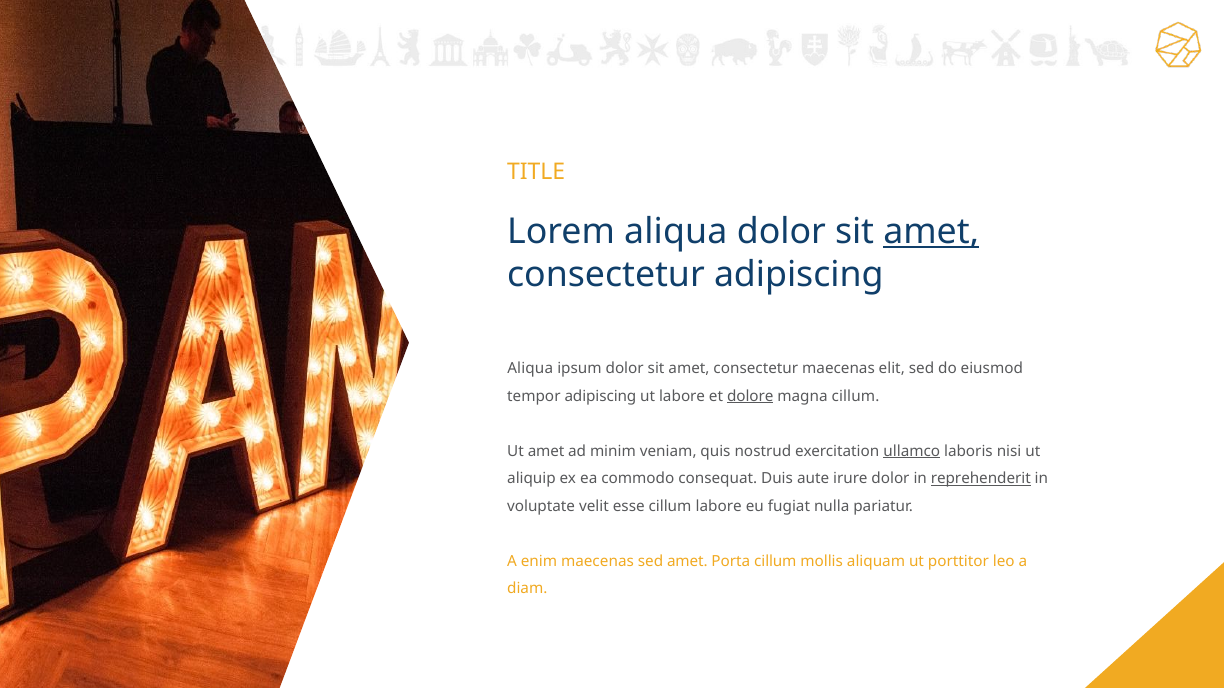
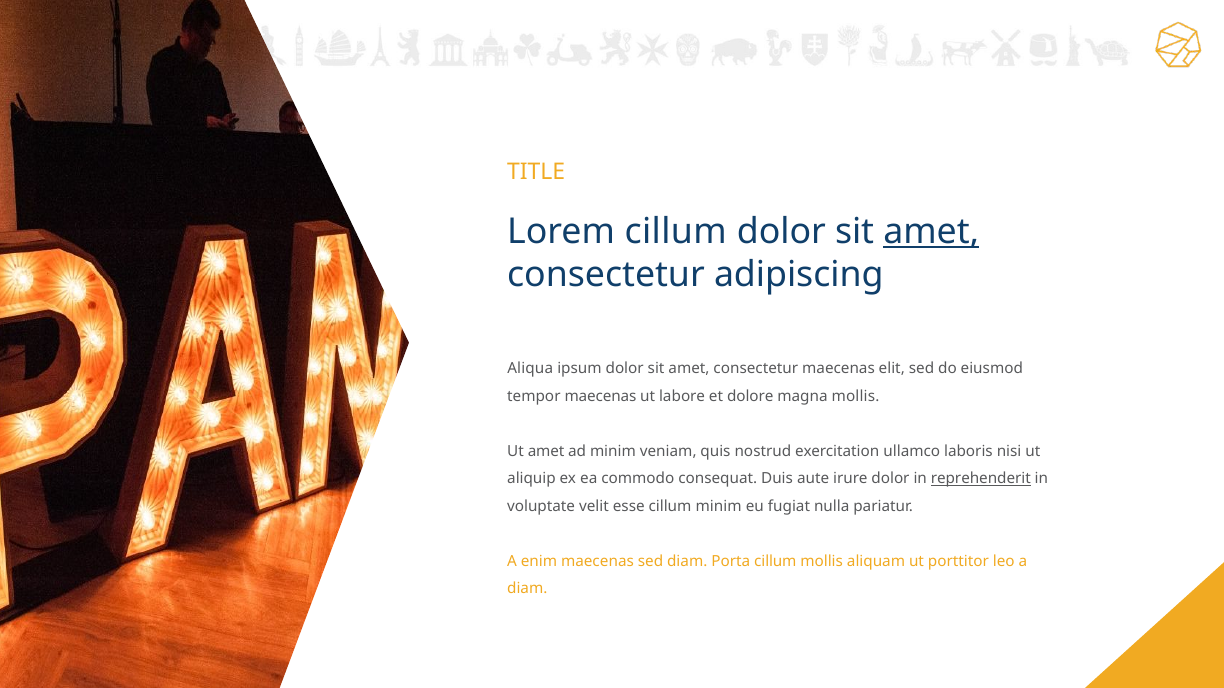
Lorem aliqua: aliqua -> cillum
tempor adipiscing: adipiscing -> maecenas
dolore underline: present -> none
magna cillum: cillum -> mollis
ullamco underline: present -> none
cillum labore: labore -> minim
sed amet: amet -> diam
